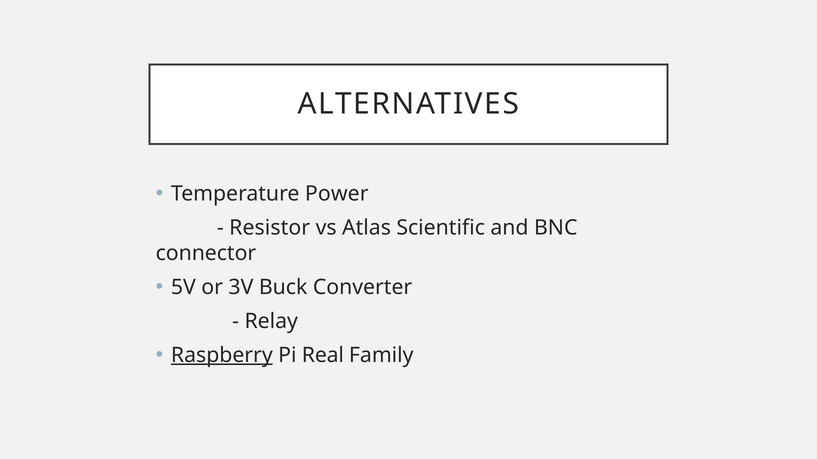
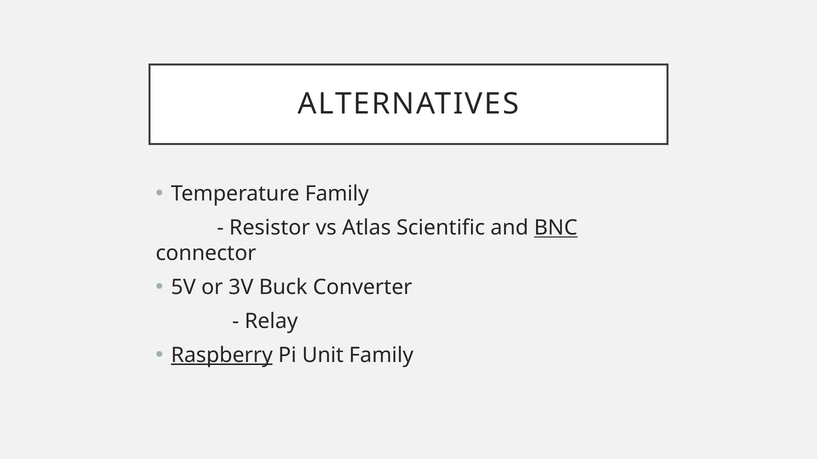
Temperature Power: Power -> Family
BNC underline: none -> present
Real: Real -> Unit
